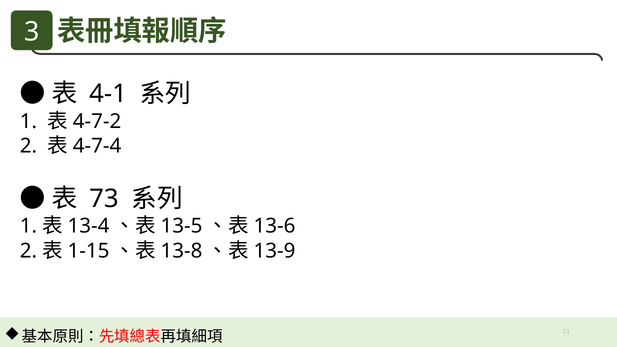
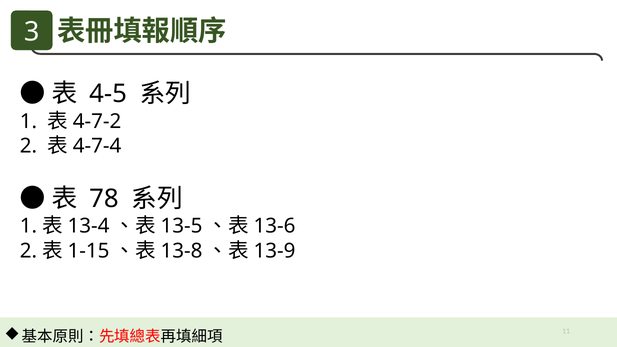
4-1: 4-1 -> 4-5
73: 73 -> 78
